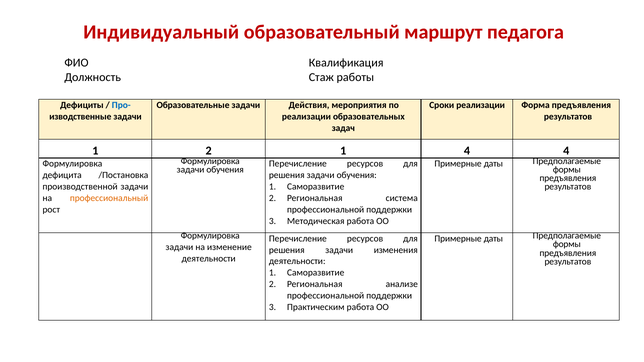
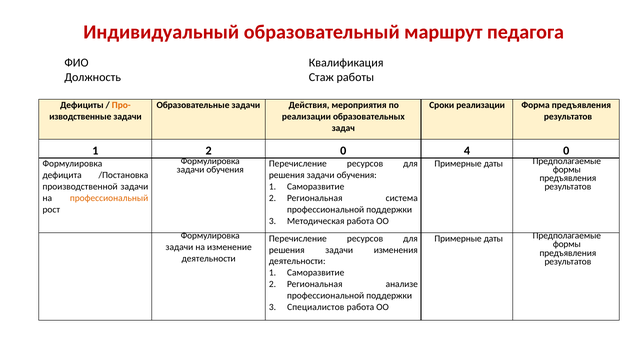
Про- colour: blue -> orange
2 1: 1 -> 0
4 4: 4 -> 0
Практическим: Практическим -> Специалистов
